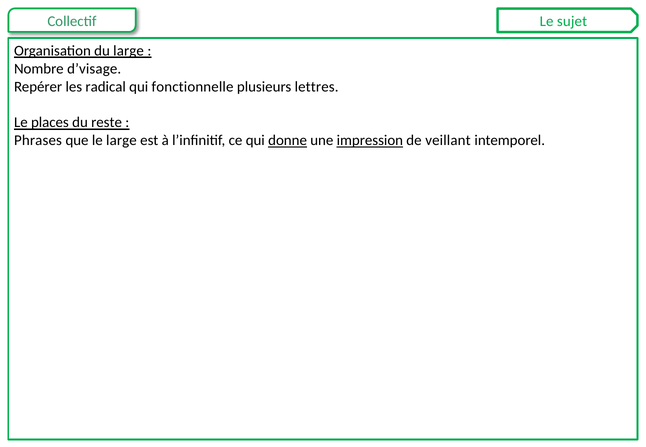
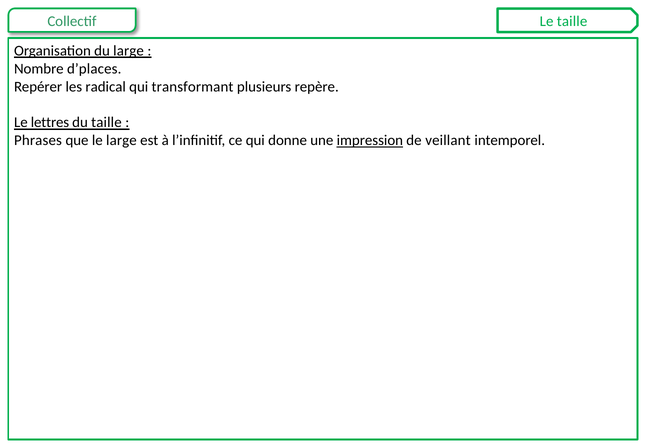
Le sujet: sujet -> taille
d’visage: d’visage -> d’places
fonctionnelle: fonctionnelle -> transformant
lettres: lettres -> repère
places: places -> lettres
du reste: reste -> taille
donne underline: present -> none
